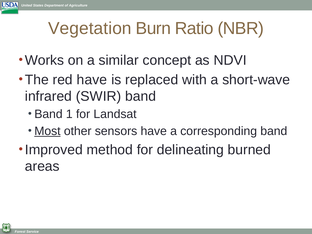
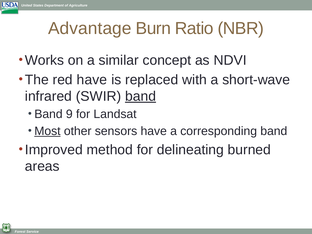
Vegetation: Vegetation -> Advantage
band at (141, 96) underline: none -> present
1: 1 -> 9
